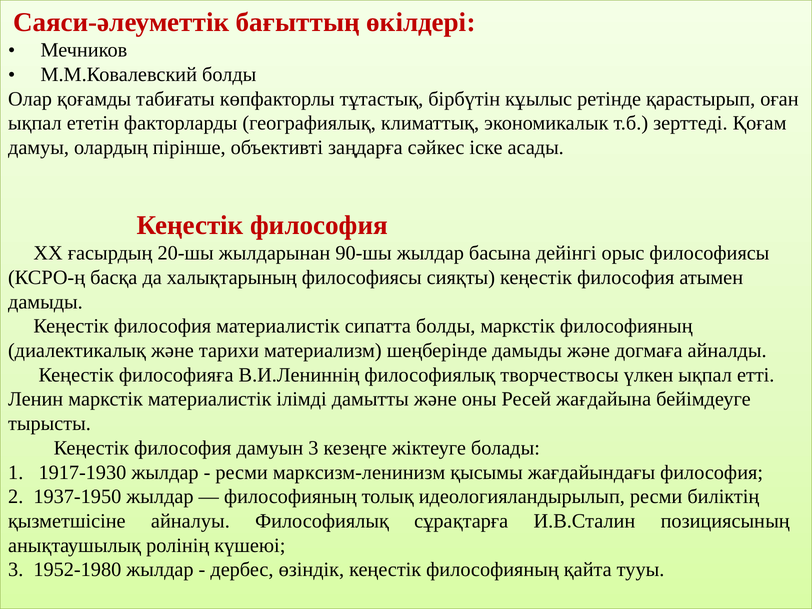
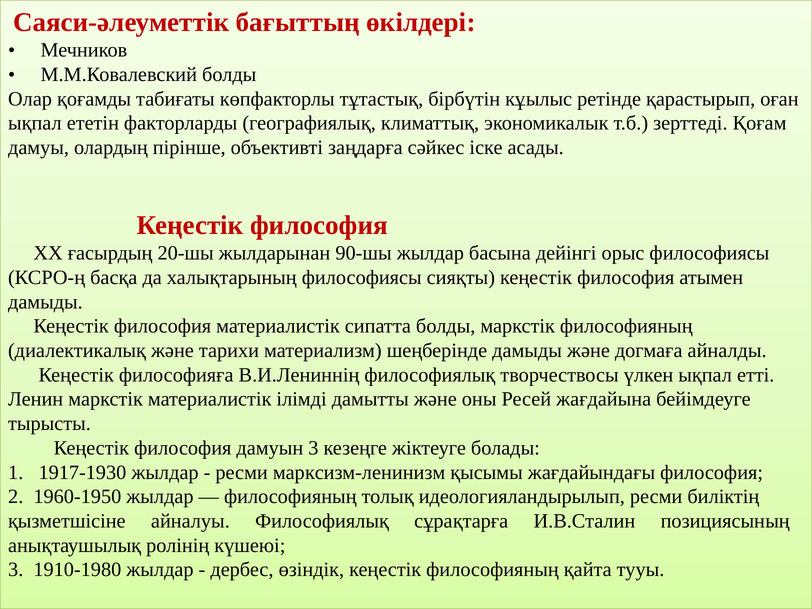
1937-1950: 1937-1950 -> 1960-1950
1952-1980: 1952-1980 -> 1910-1980
